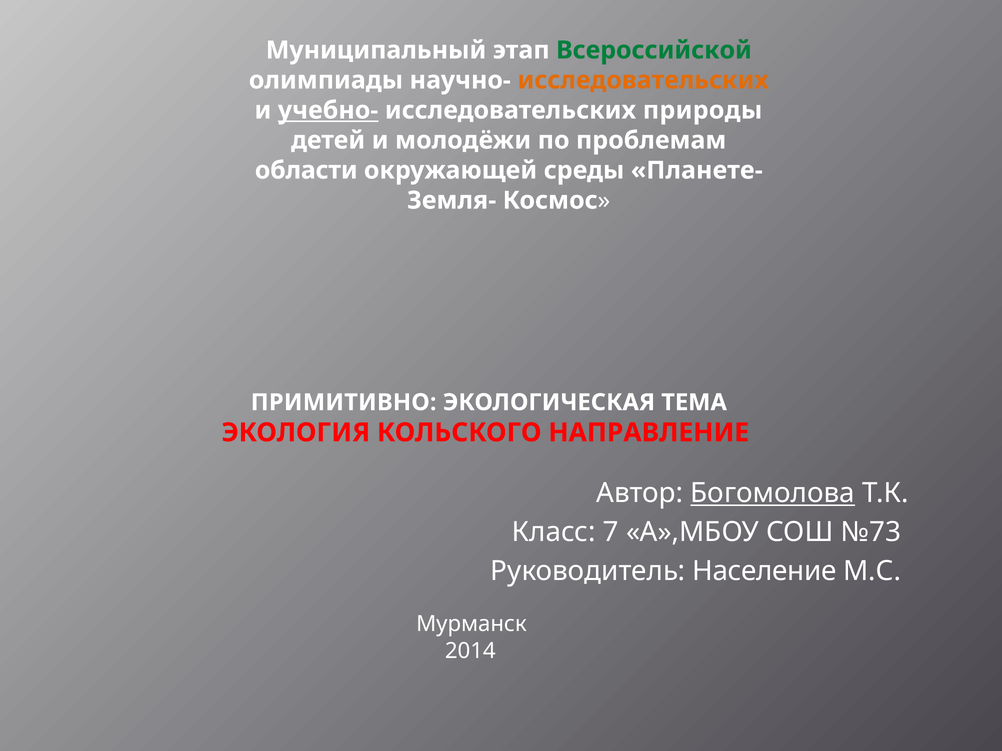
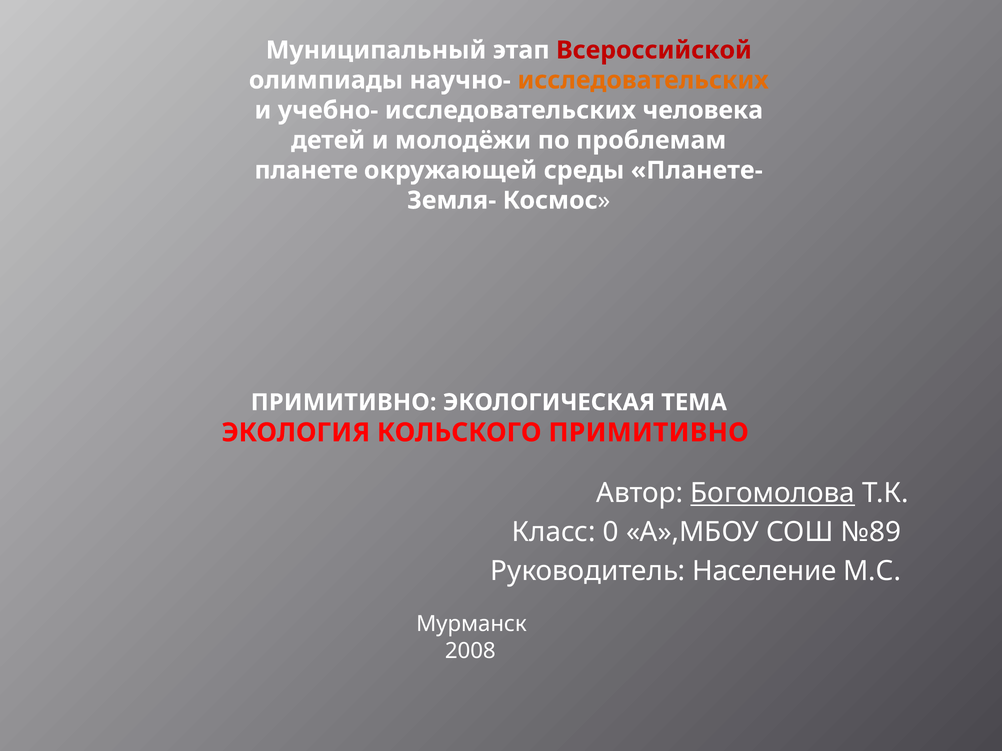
Всероссийской colour: green -> red
учебно- underline: present -> none
природы: природы -> человека
области: области -> планете
КОЛЬСКОГО НАПРАВЛЕНИЕ: НАПРАВЛЕНИЕ -> ПРИМИТИВНО
7: 7 -> 0
№73: №73 -> №89
2014: 2014 -> 2008
